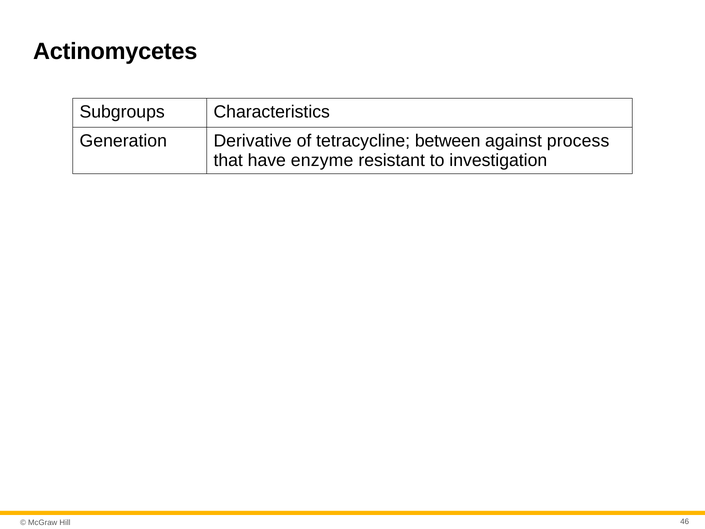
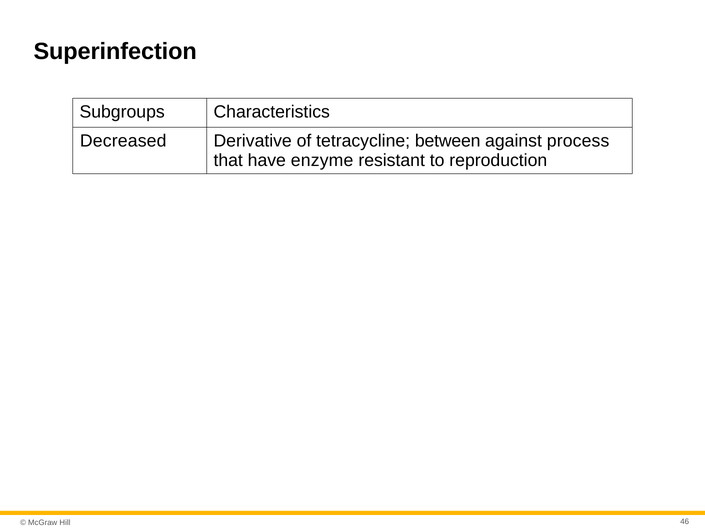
Actinomycetes: Actinomycetes -> Superinfection
Generation: Generation -> Decreased
investigation: investigation -> reproduction
